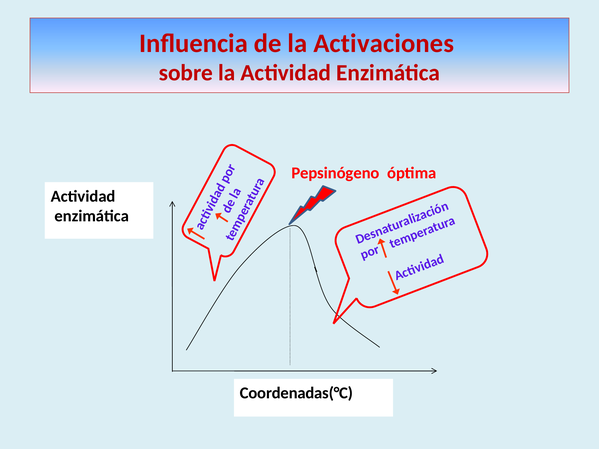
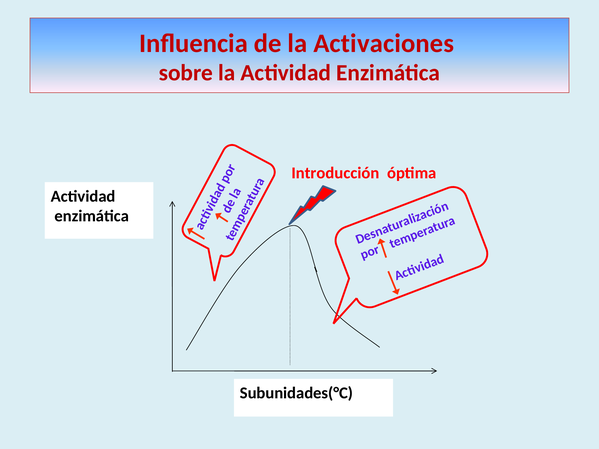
Pepsinógeno: Pepsinógeno -> Introducción
Coordenadas(°C: Coordenadas(°C -> Subunidades(°C
